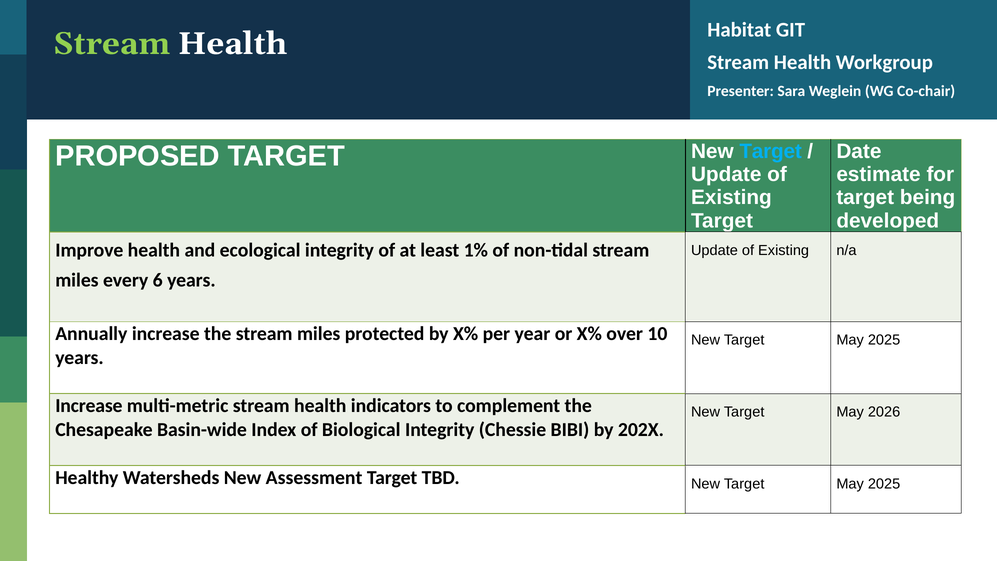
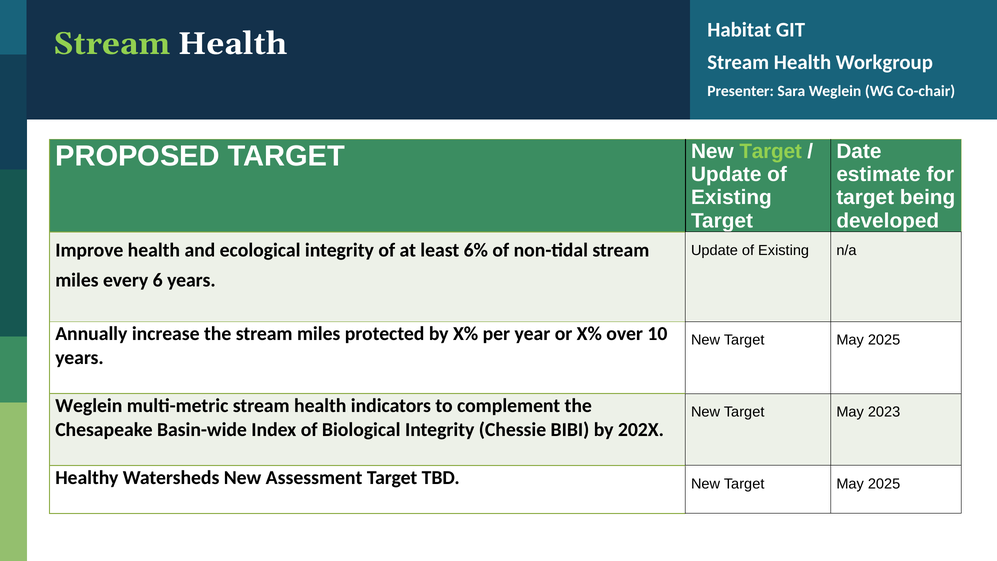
Target at (771, 151) colour: light blue -> light green
1%: 1% -> 6%
Increase at (89, 406): Increase -> Weglein
2026: 2026 -> 2023
